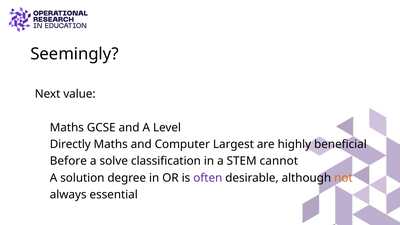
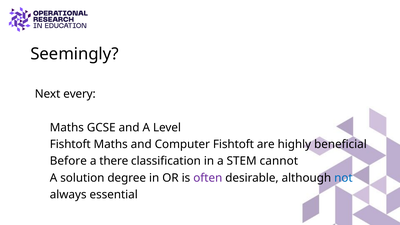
value: value -> every
Directly at (70, 144): Directly -> Fishtoft
Computer Largest: Largest -> Fishtoft
solve: solve -> there
not colour: orange -> blue
